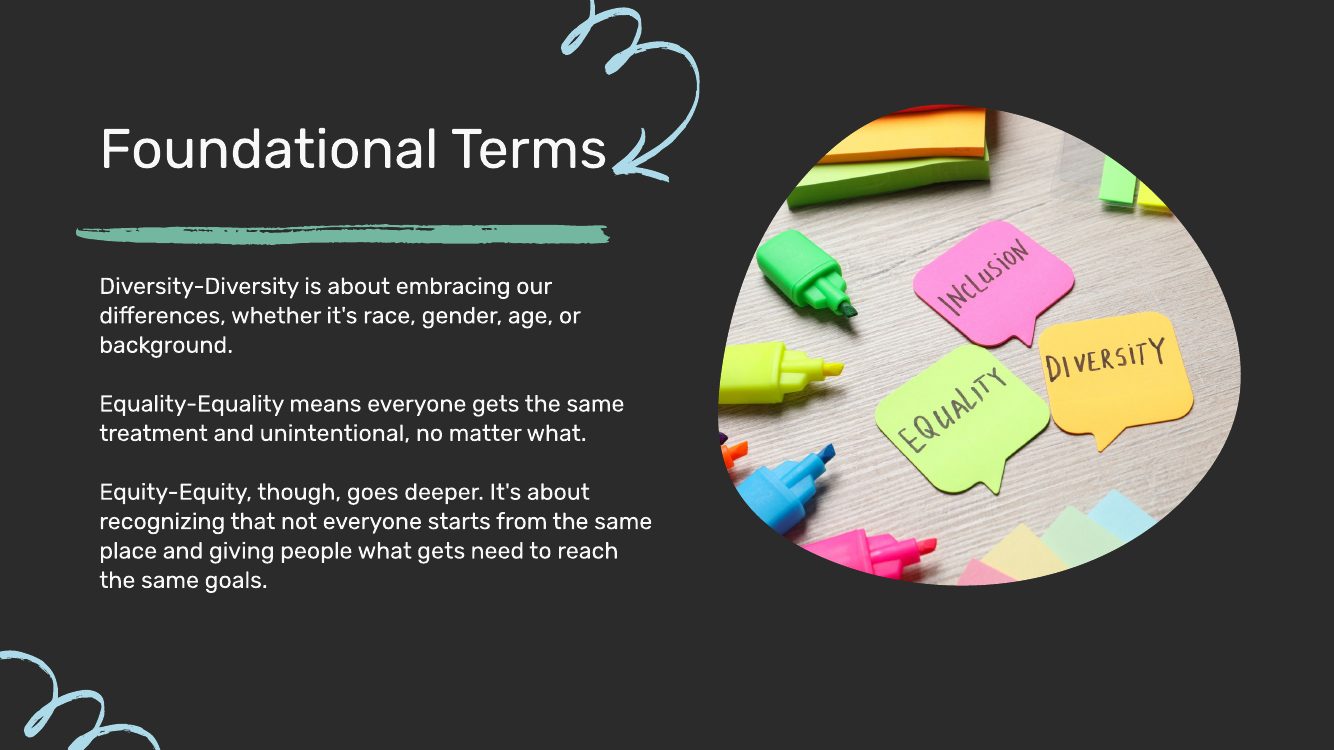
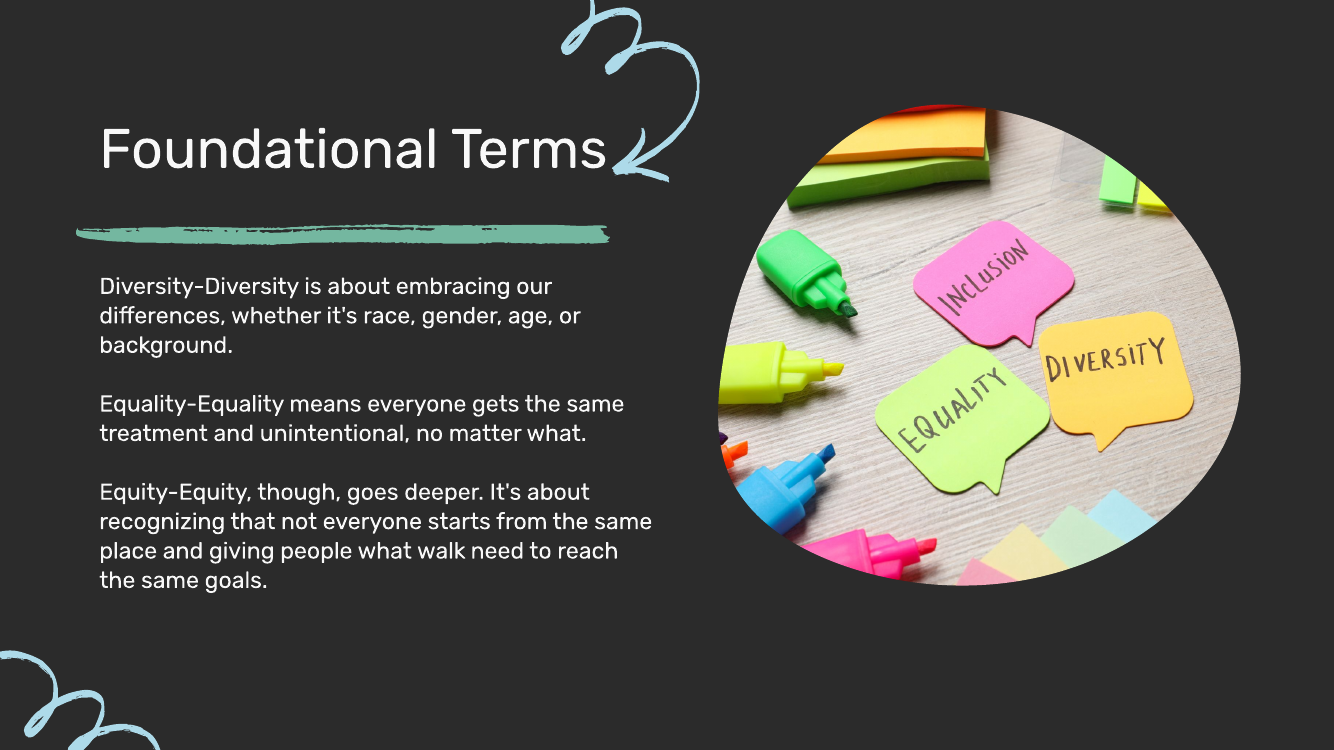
what gets: gets -> walk
